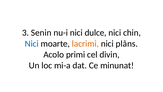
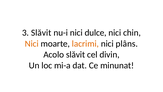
3 Senin: Senin -> Slăvit
Nici at (32, 43) colour: blue -> orange
Acolo primi: primi -> slăvit
